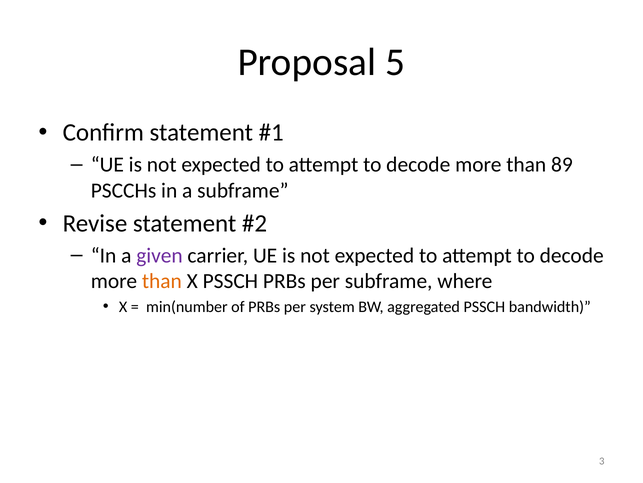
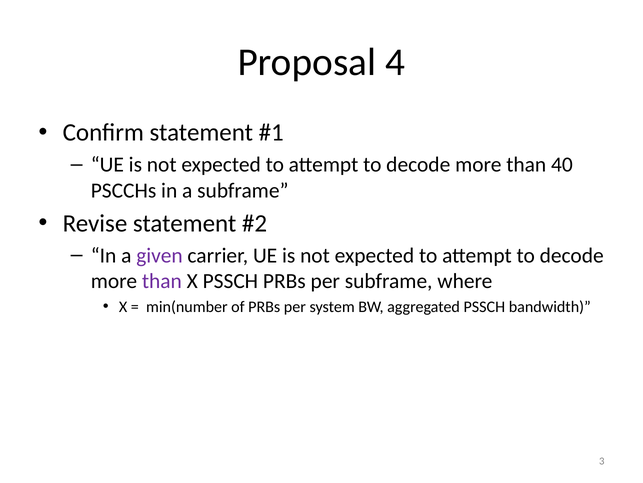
5: 5 -> 4
89: 89 -> 40
than at (162, 281) colour: orange -> purple
